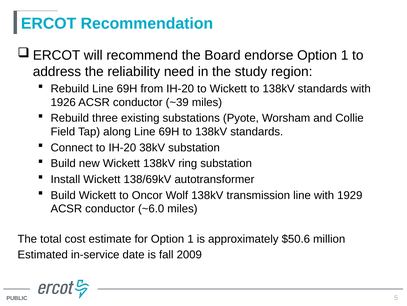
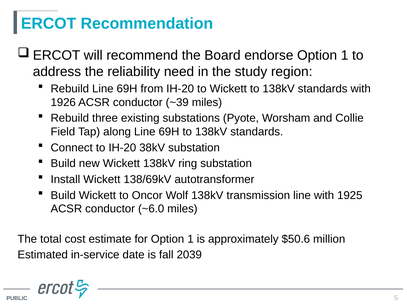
1929: 1929 -> 1925
2009: 2009 -> 2039
